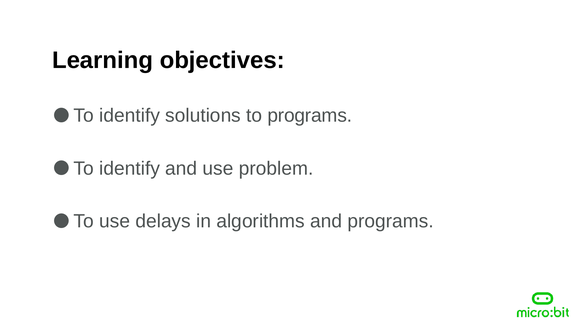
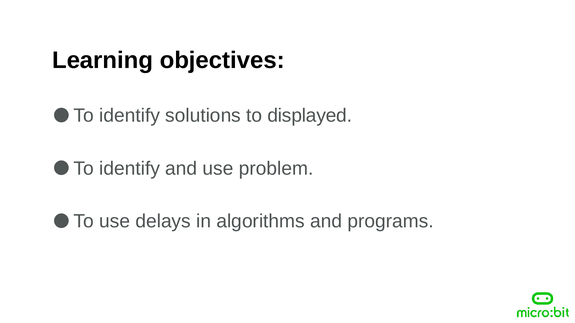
to programs: programs -> displayed
